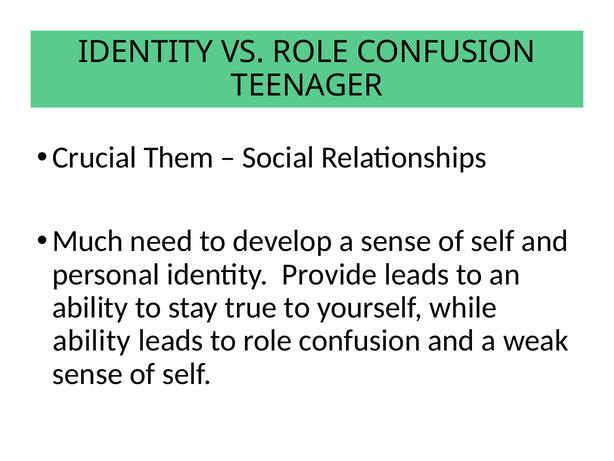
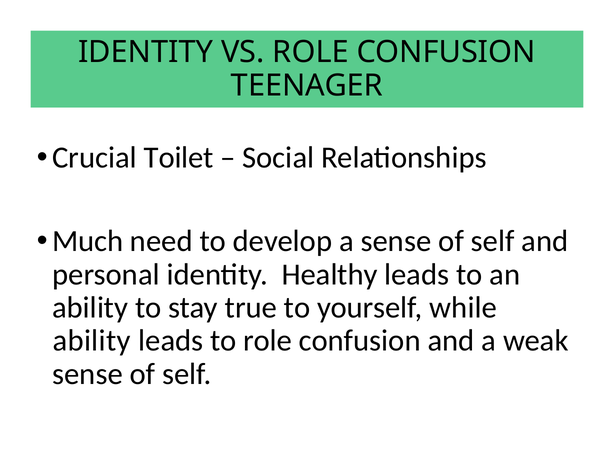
Them: Them -> Toilet
Provide: Provide -> Healthy
